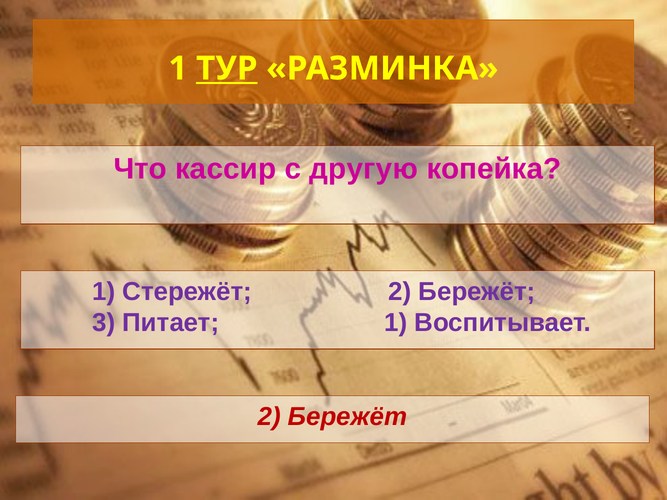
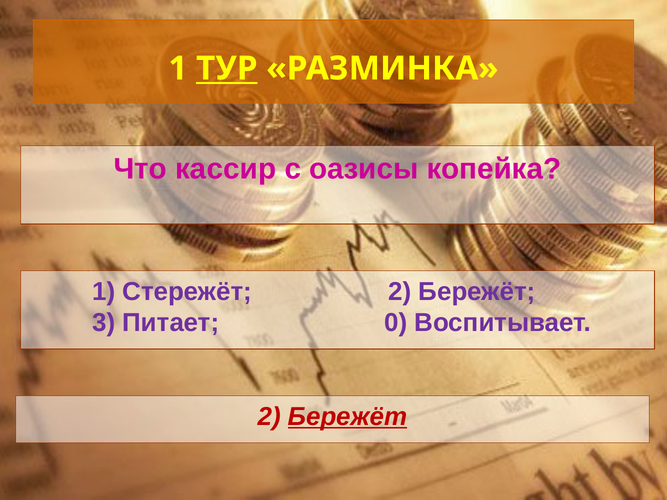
другую: другую -> оазисы
Питает 1: 1 -> 0
Бережёт at (347, 417) underline: none -> present
